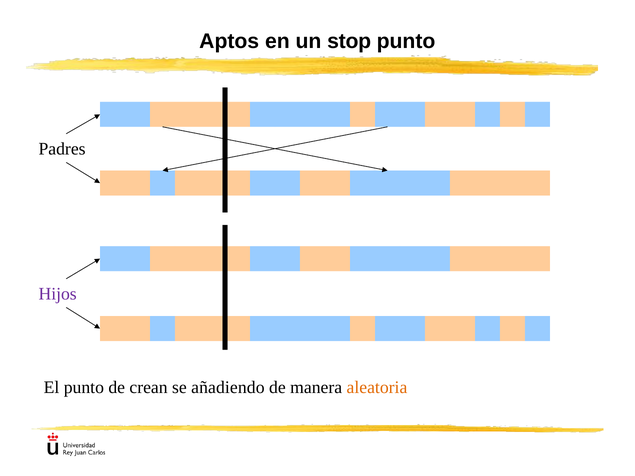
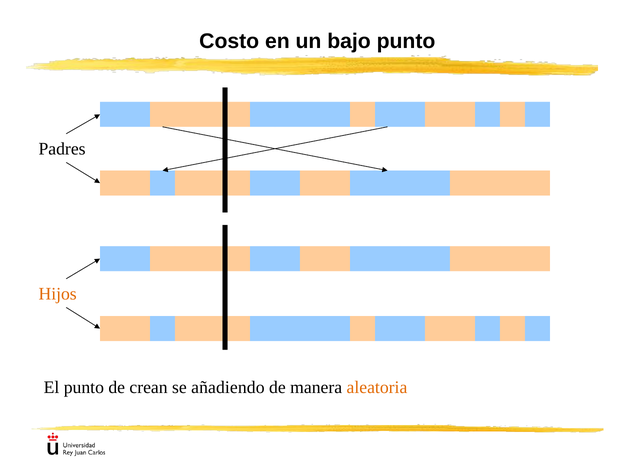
Aptos: Aptos -> Costo
stop: stop -> bajo
Hijos colour: purple -> orange
